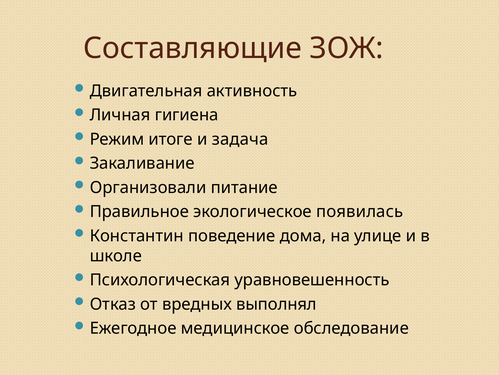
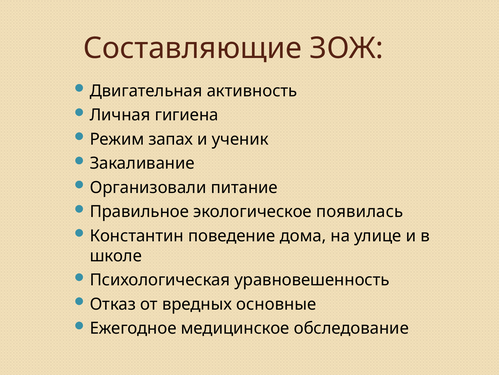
итоге: итоге -> запах
задача: задача -> ученик
выполнял: выполнял -> основные
